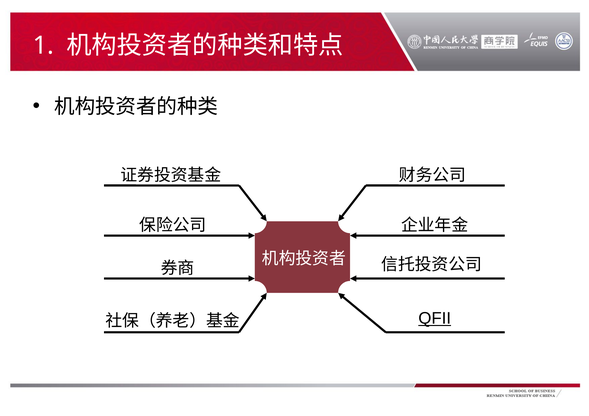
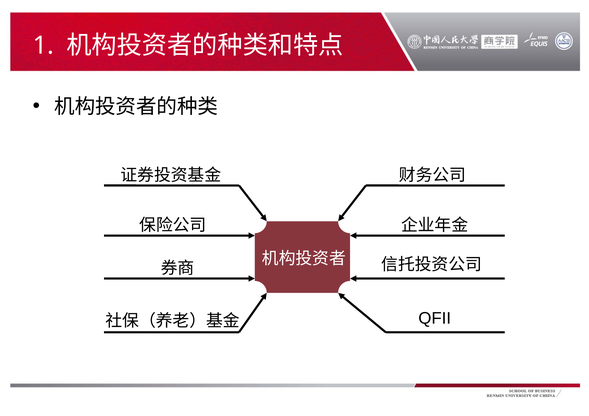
QFII underline: present -> none
